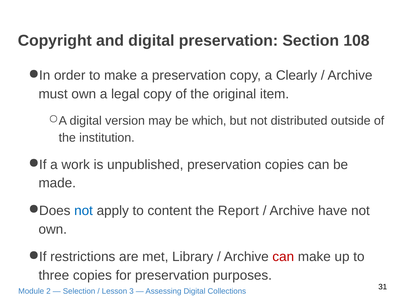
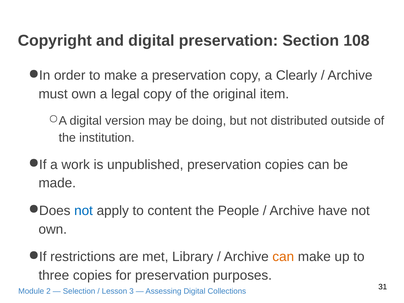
which: which -> doing
Report: Report -> People
can at (283, 257) colour: red -> orange
